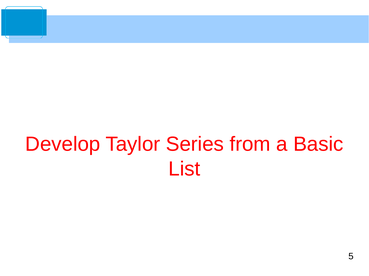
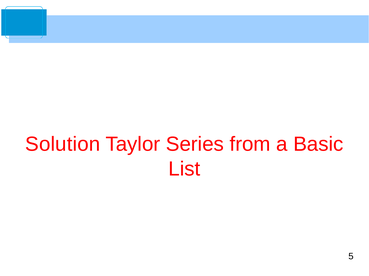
Develop: Develop -> Solution
